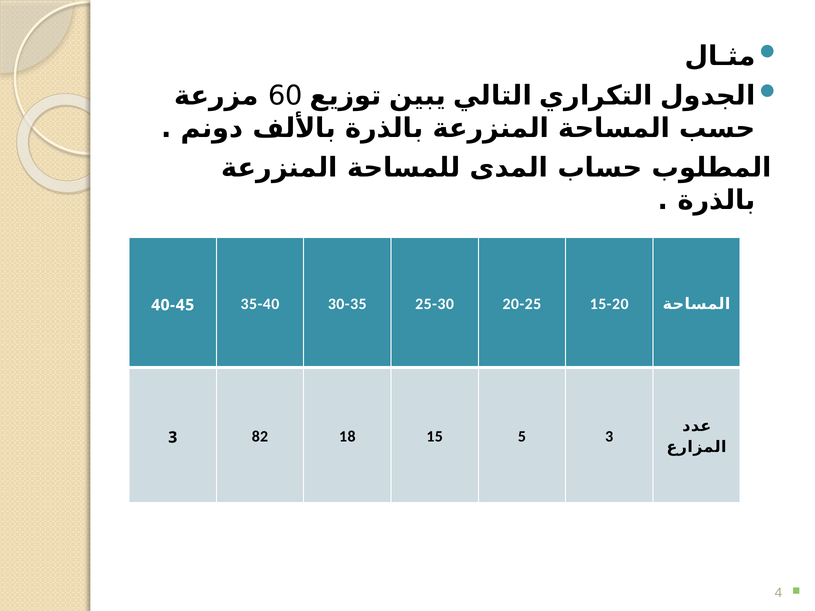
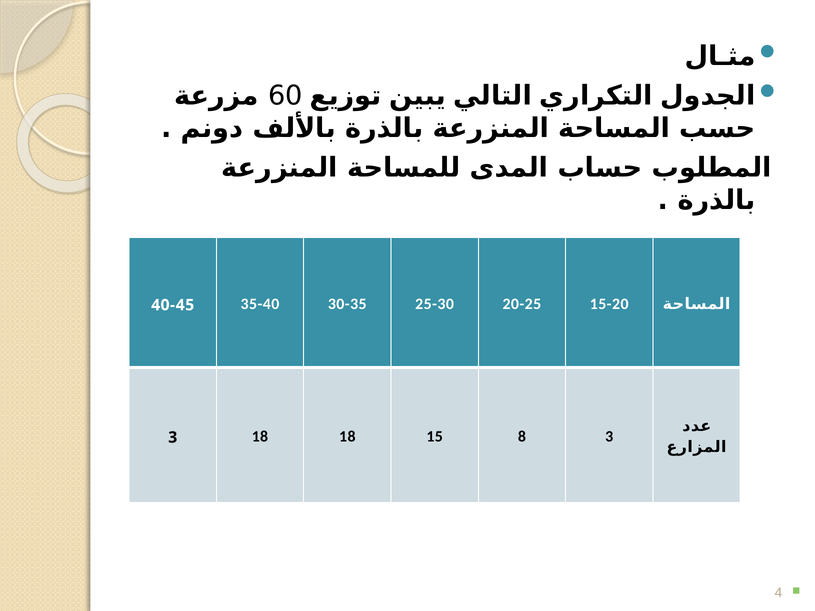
3 82: 82 -> 18
5: 5 -> 8
